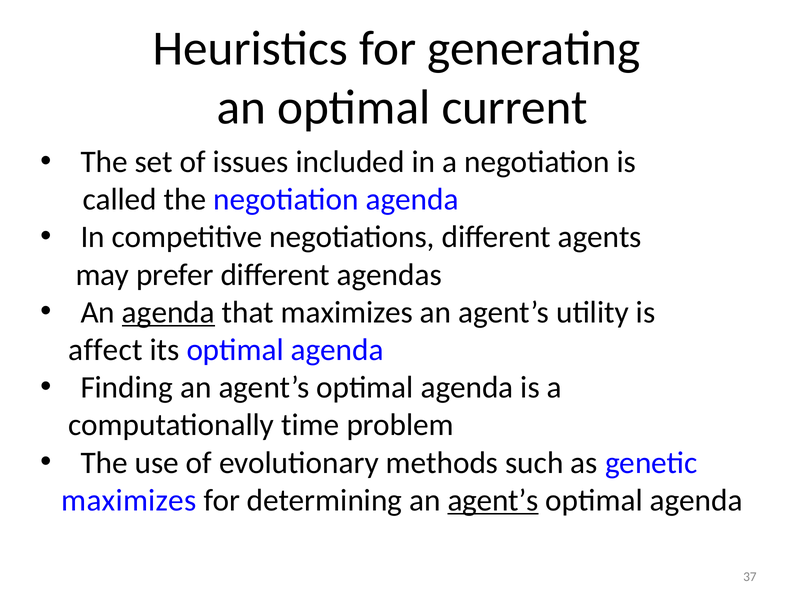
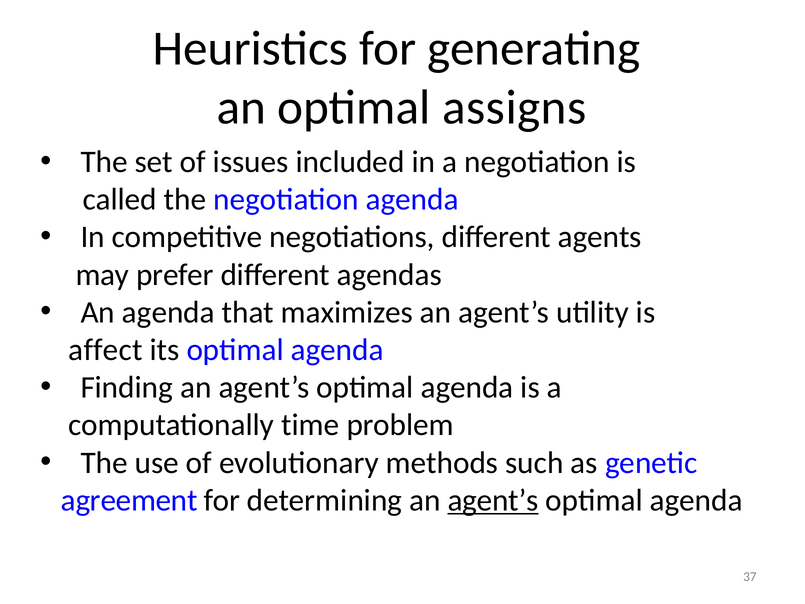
current: current -> assigns
agenda at (168, 312) underline: present -> none
maximizes at (129, 500): maximizes -> agreement
